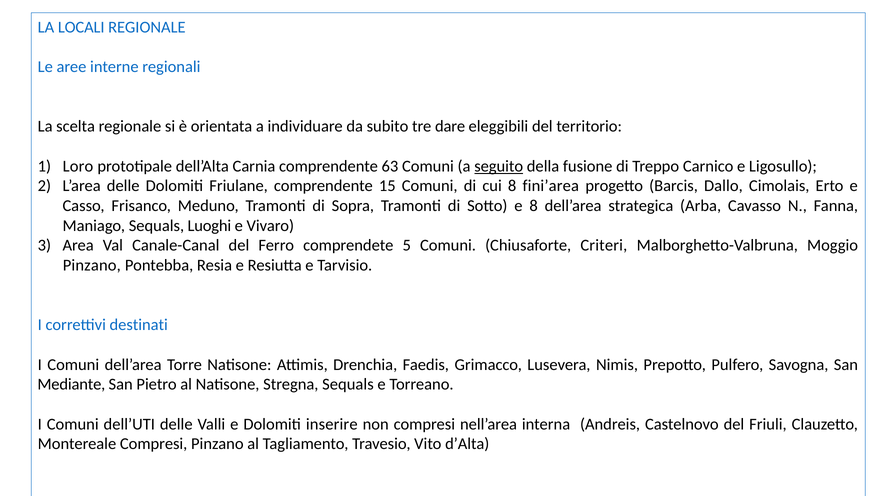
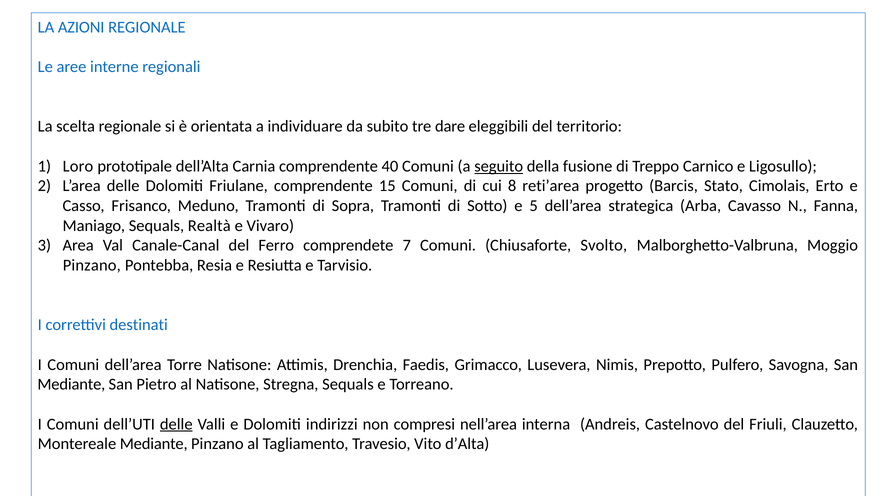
LOCALI: LOCALI -> AZIONI
63: 63 -> 40
fini’area: fini’area -> reti’area
Dallo: Dallo -> Stato
e 8: 8 -> 5
Luoghi: Luoghi -> Realtà
5: 5 -> 7
Criteri: Criteri -> Svolto
delle at (176, 424) underline: none -> present
inserire: inserire -> indirizzi
Montereale Compresi: Compresi -> Mediante
